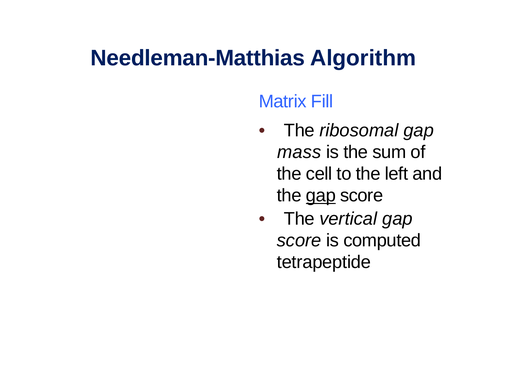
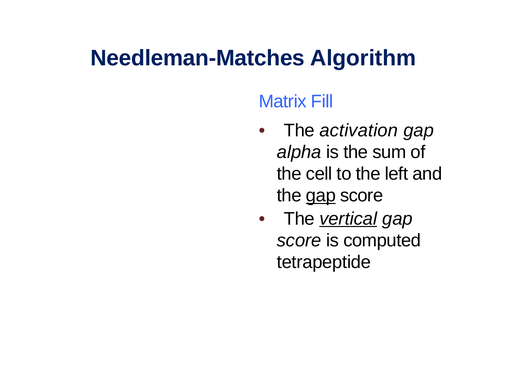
Needleman-Matthias: Needleman-Matthias -> Needleman-Matches
ribosomal: ribosomal -> activation
mass: mass -> alpha
vertical underline: none -> present
